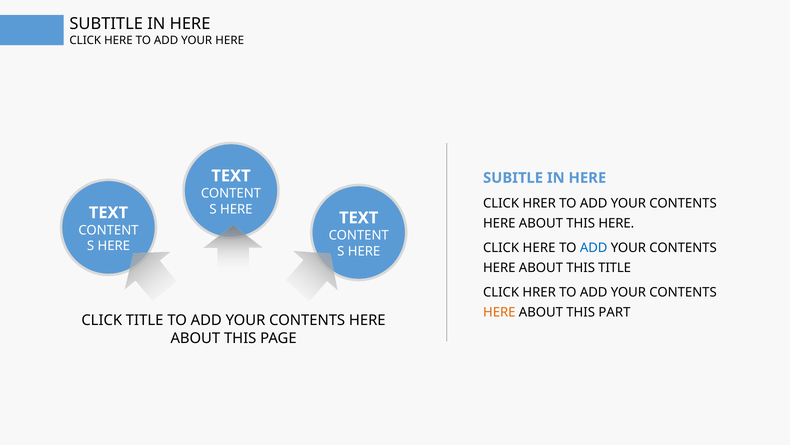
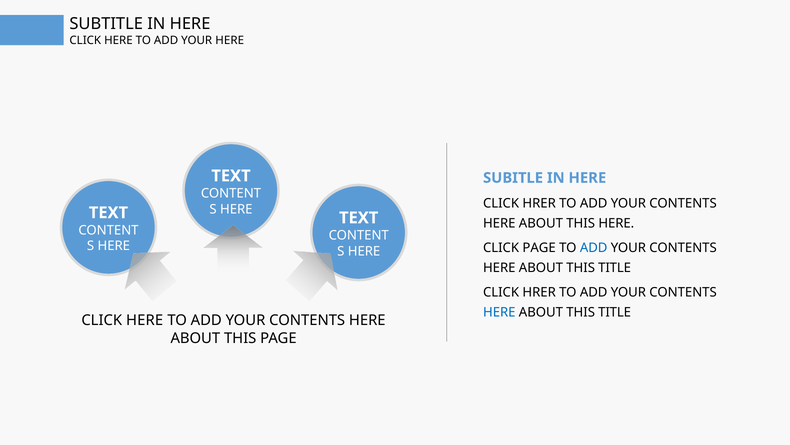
HERE at (539, 248): HERE -> PAGE
HERE at (499, 312) colour: orange -> blue
PART at (614, 312): PART -> TITLE
TITLE at (145, 320): TITLE -> HERE
